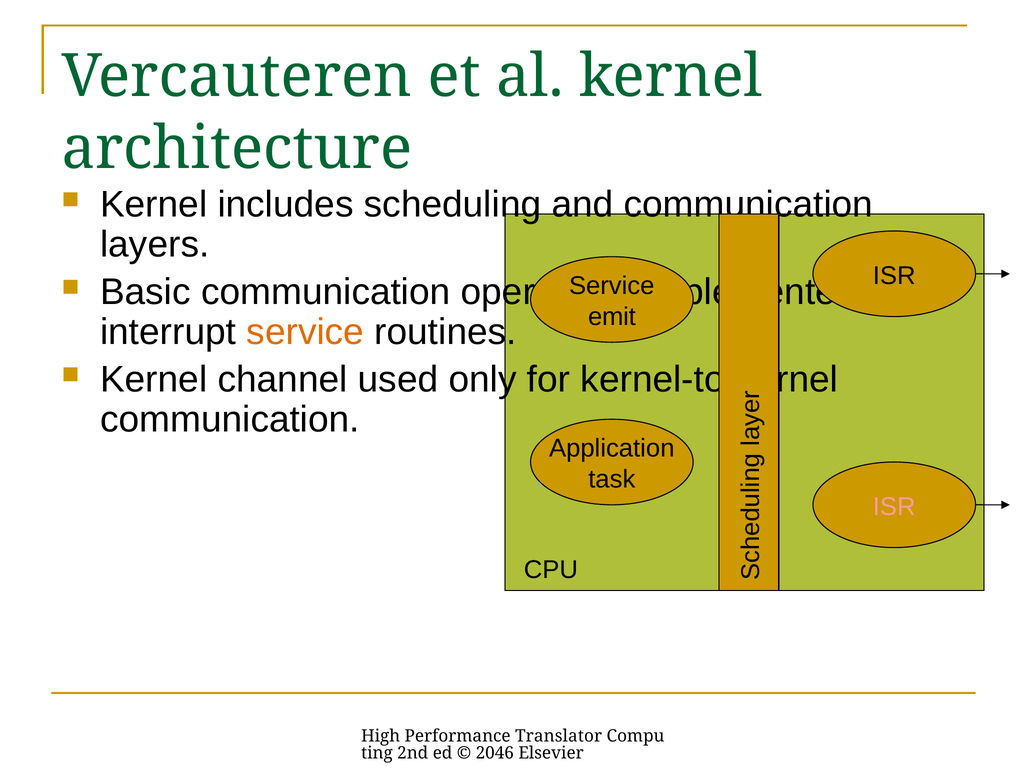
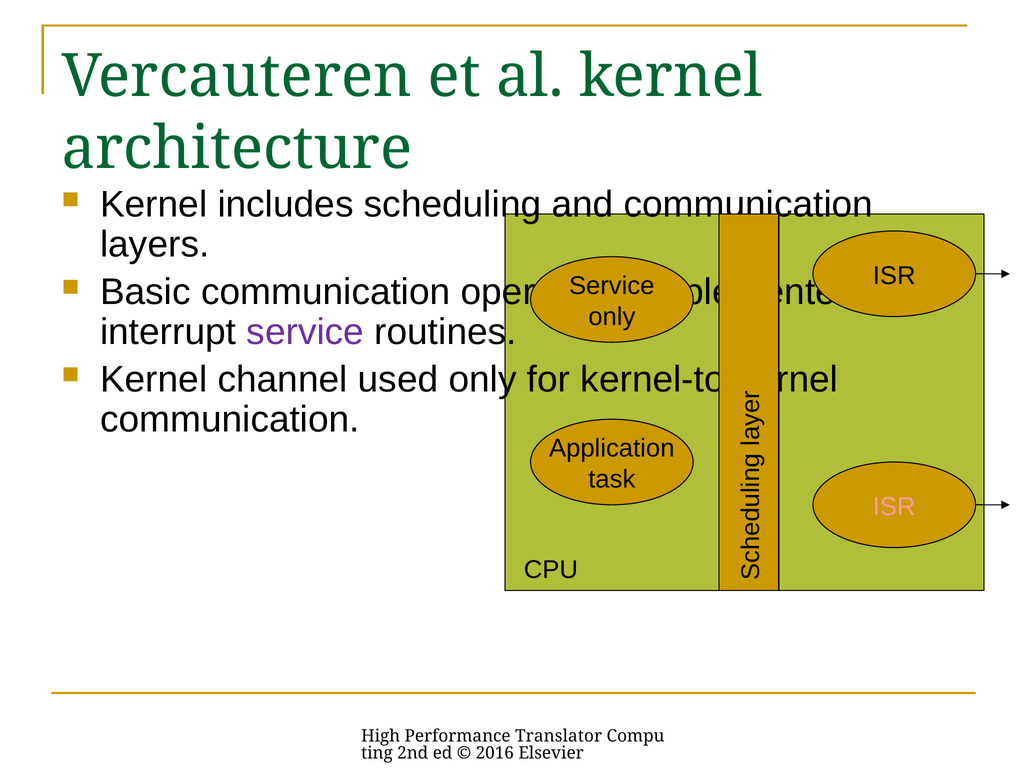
emit at (612, 317): emit -> only
service at (305, 332) colour: orange -> purple
2046: 2046 -> 2016
